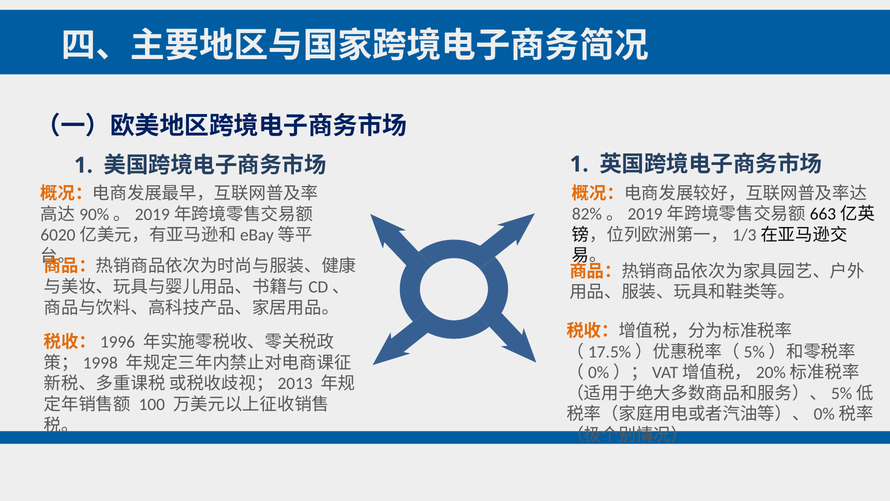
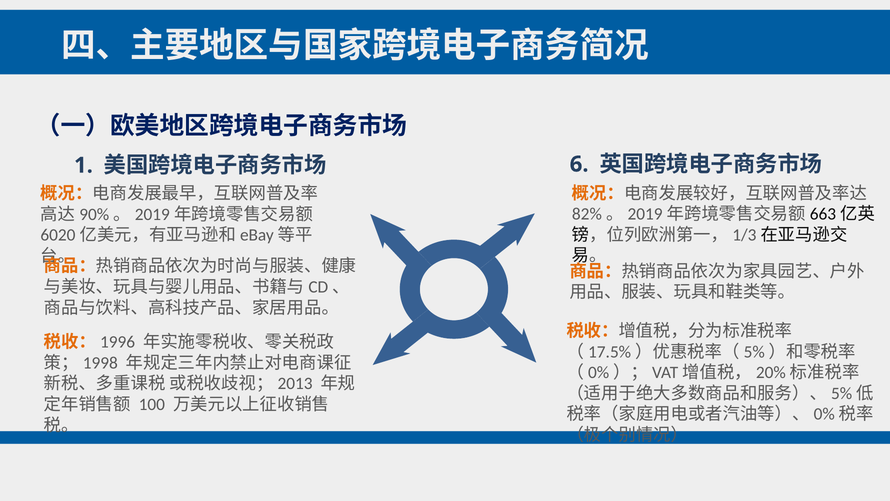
1 at (579, 164): 1 -> 6
